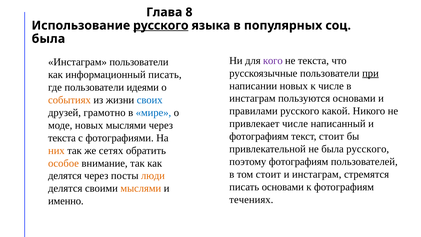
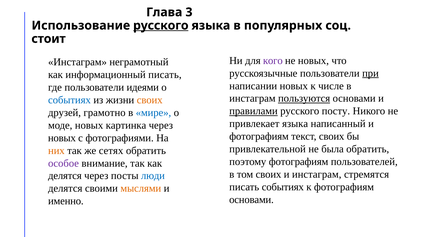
8: 8 -> 3
была at (48, 39): была -> стоит
не текста: текста -> новых
Инстаграм пользователи: пользователи -> неграмотный
пользуются underline: none -> present
событиях at (69, 100) colour: orange -> blue
своих at (150, 100) colour: blue -> orange
правилами underline: none -> present
какой: какой -> посту
привлекает числе: числе -> языка
новых мыслями: мыслями -> картинка
текст стоит: стоит -> своих
текста at (62, 138): текста -> новых
была русского: русского -> обратить
особое colour: orange -> purple
том стоит: стоит -> своих
люди colour: orange -> blue
писать основами: основами -> событиях
течениях at (251, 199): течениях -> основами
